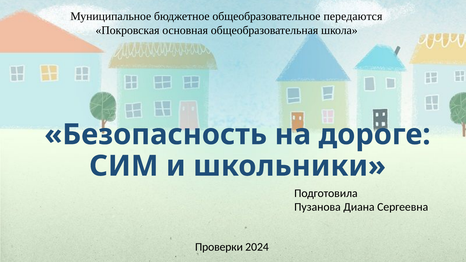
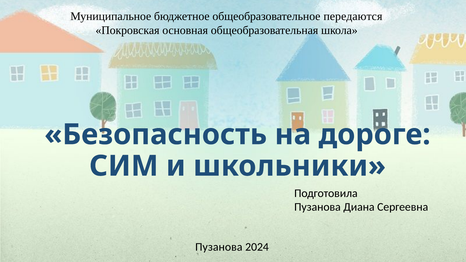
Проверки at (219, 247): Проверки -> Пузанова
